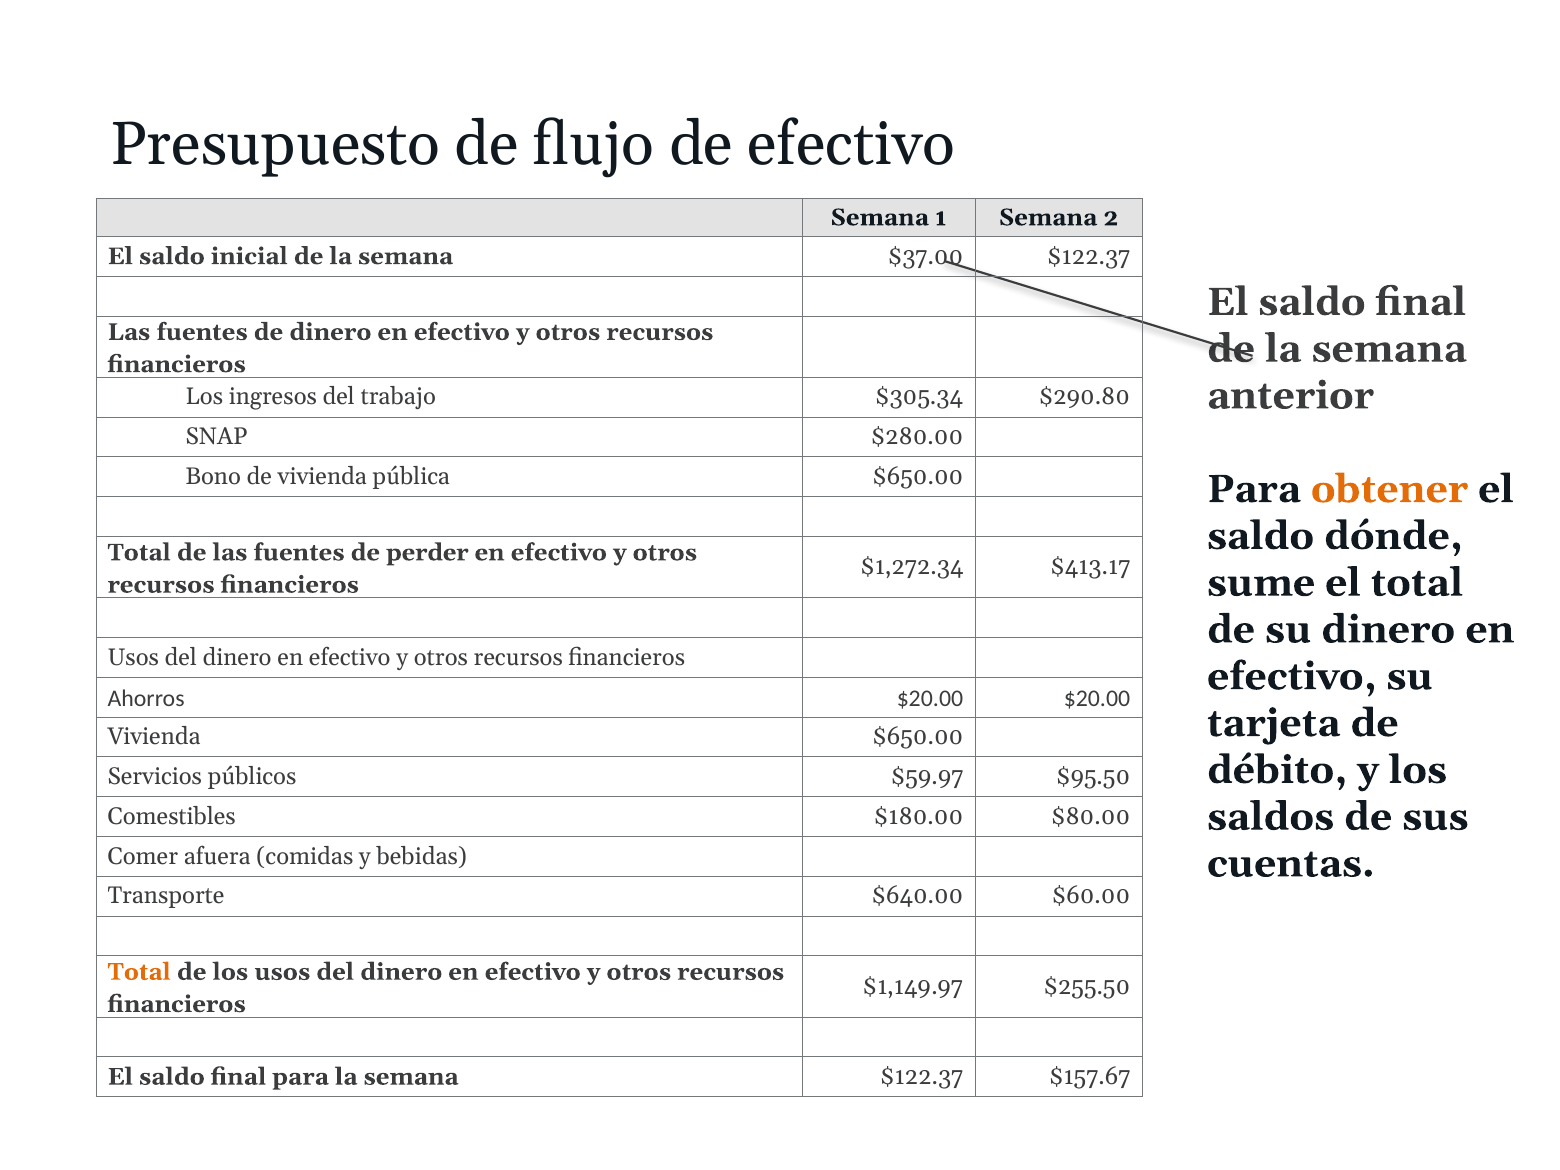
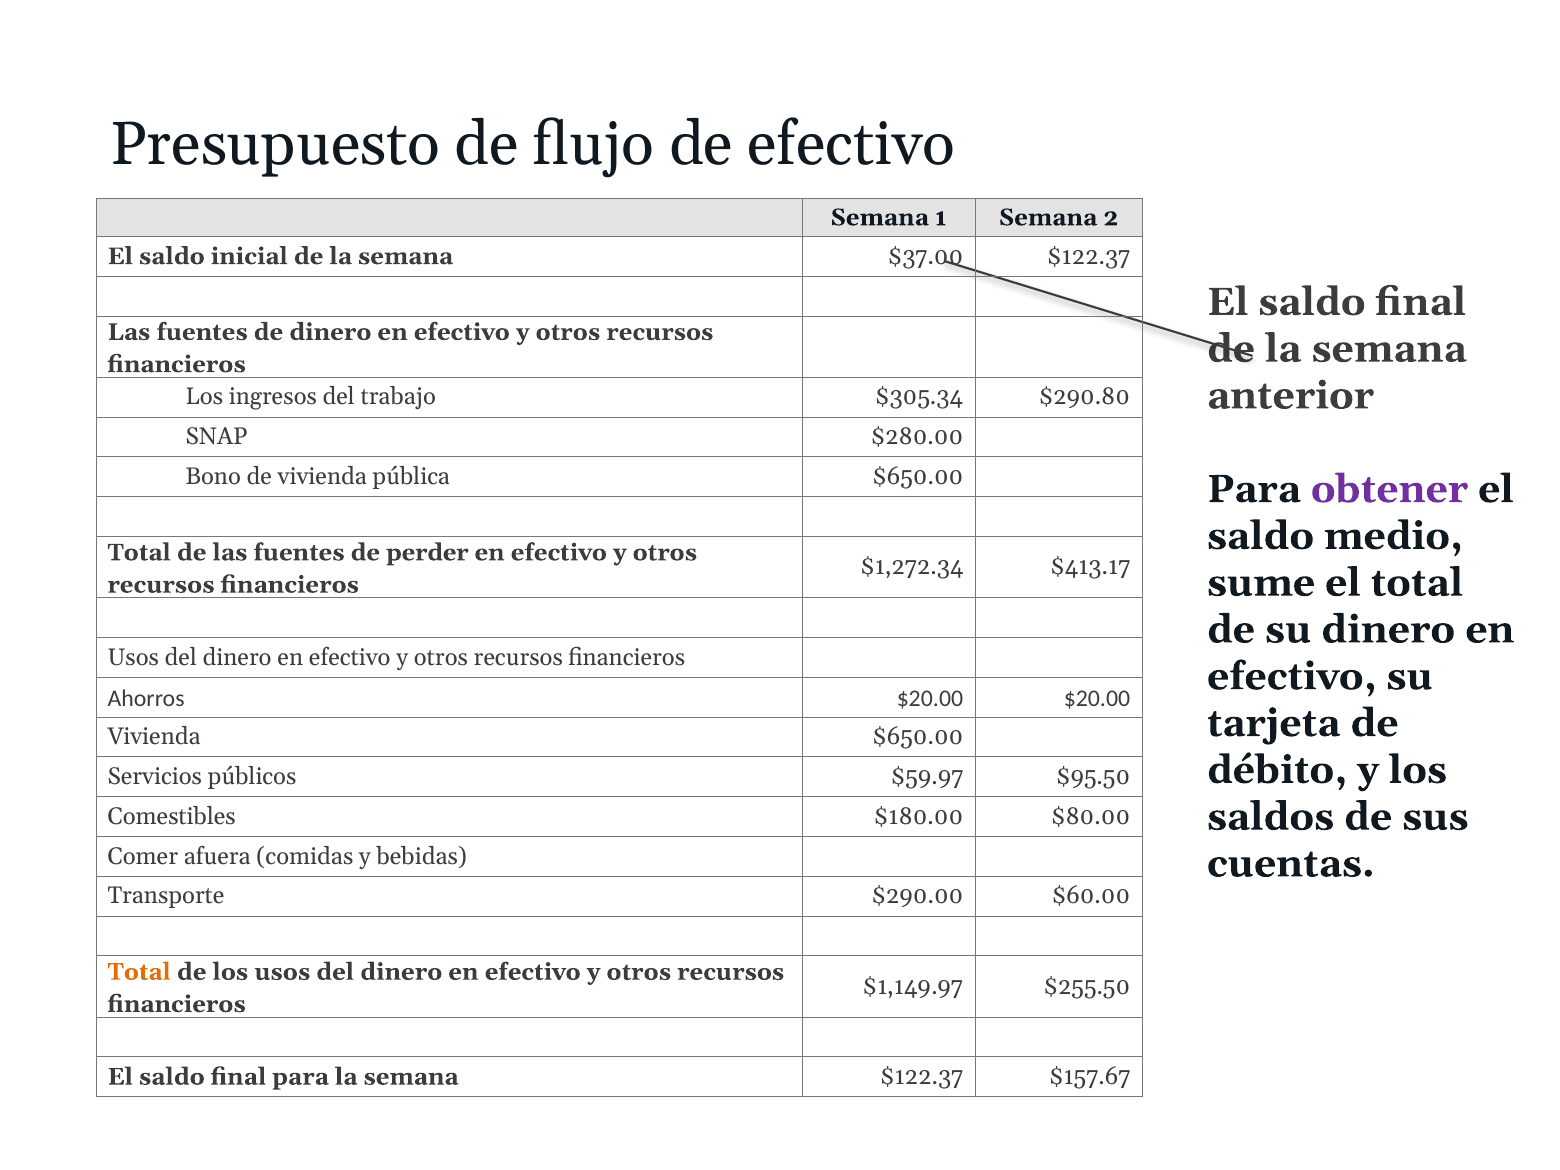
obtener colour: orange -> purple
dónde: dónde -> medio
$640.00: $640.00 -> $290.00
